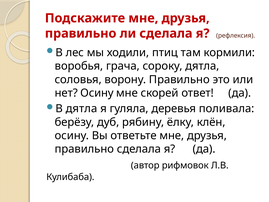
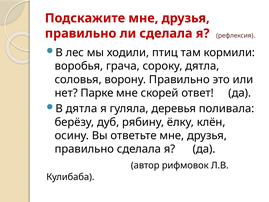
нет Осину: Осину -> Парке
